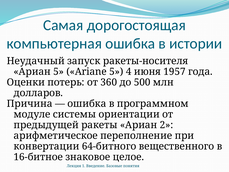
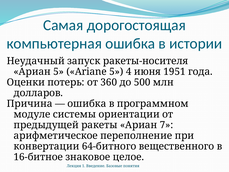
1957: 1957 -> 1951
2: 2 -> 7
